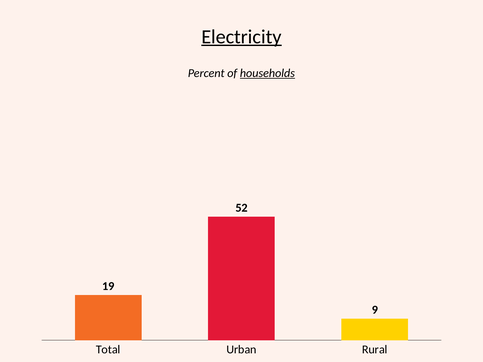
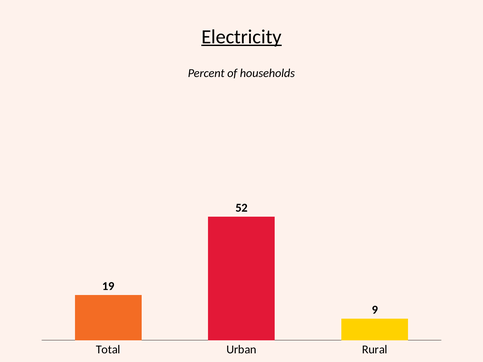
households underline: present -> none
